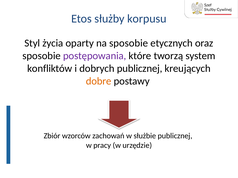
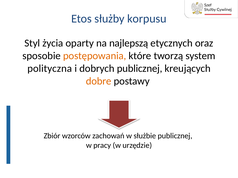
na sposobie: sposobie -> najlepszą
postępowania colour: purple -> orange
konfliktów: konfliktów -> polityczna
